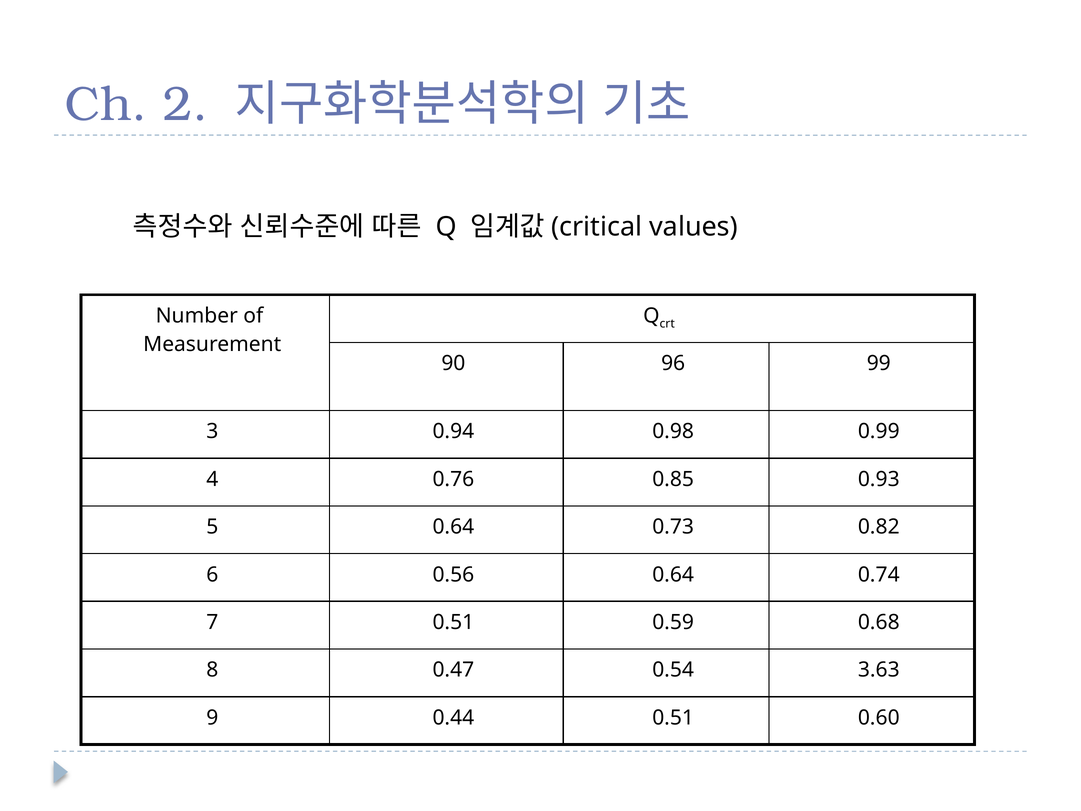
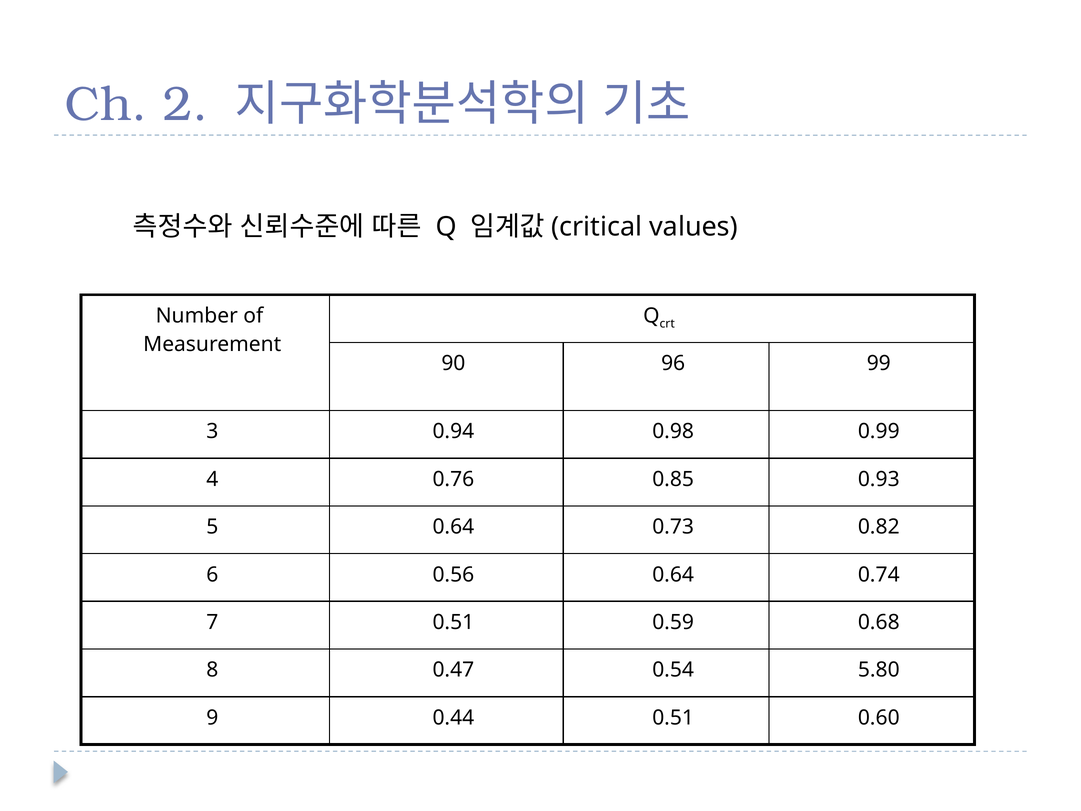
3.63: 3.63 -> 5.80
